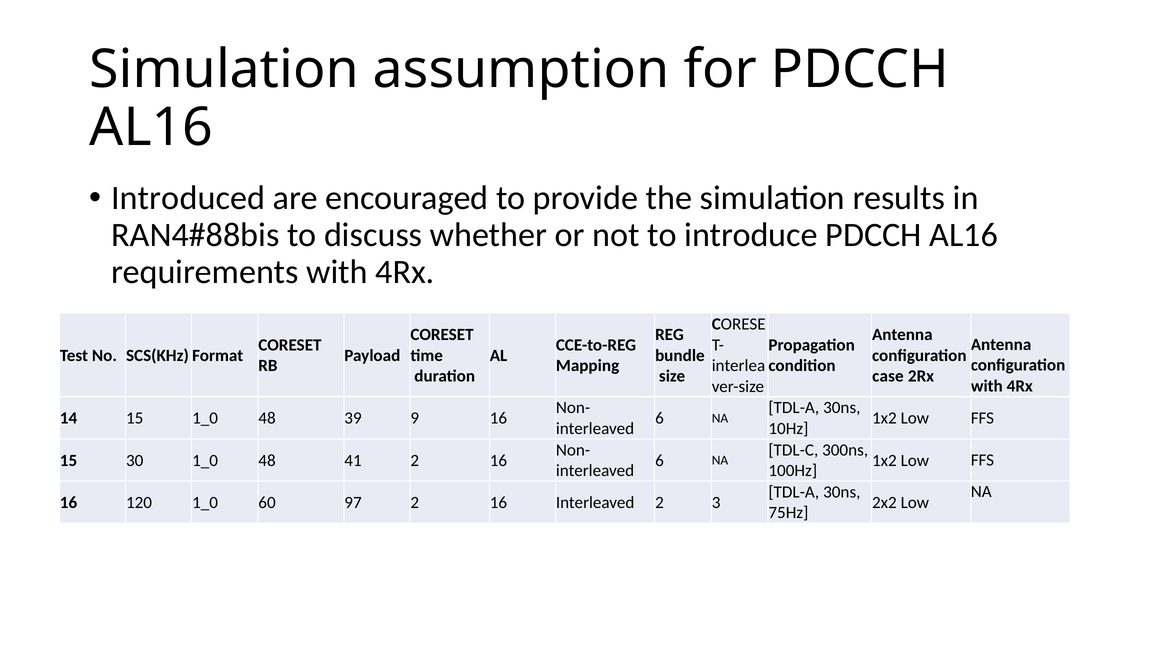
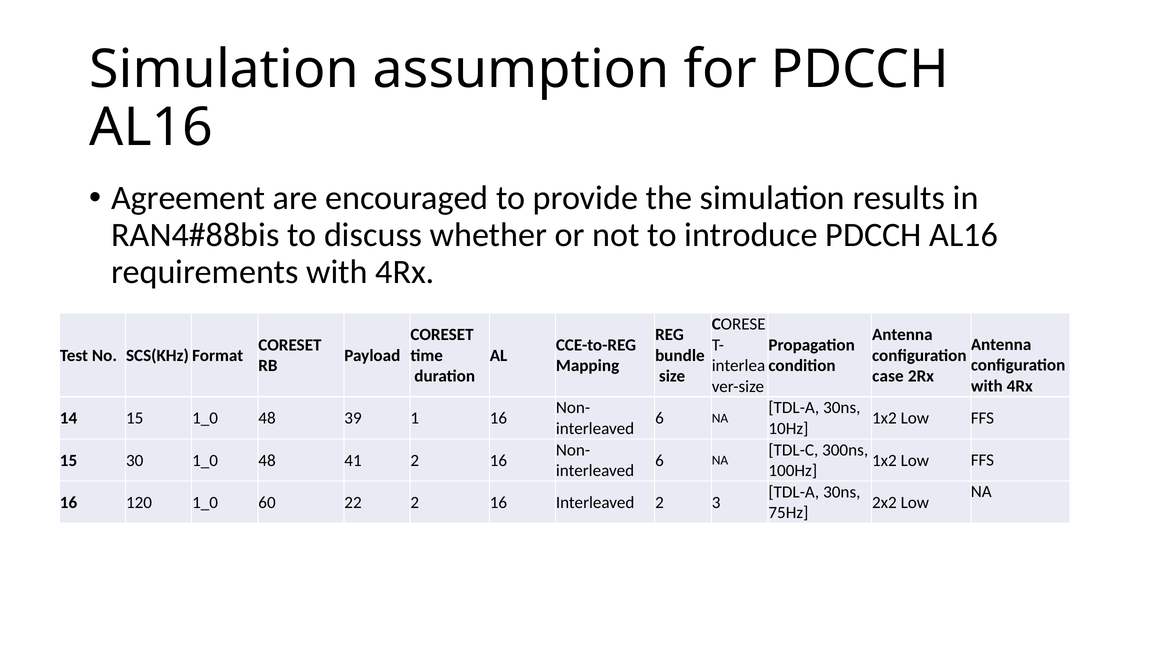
Introduced: Introduced -> Agreement
9: 9 -> 1
97: 97 -> 22
